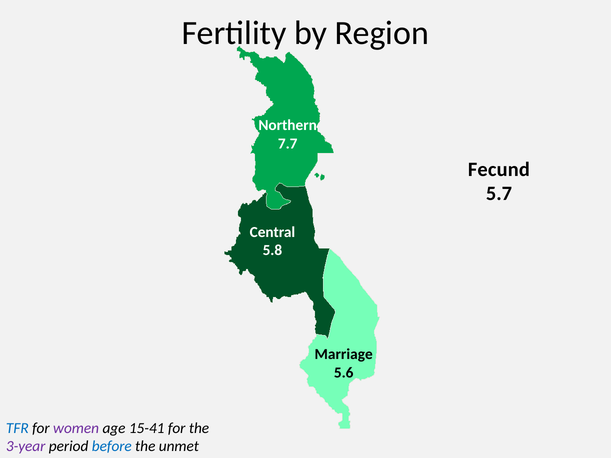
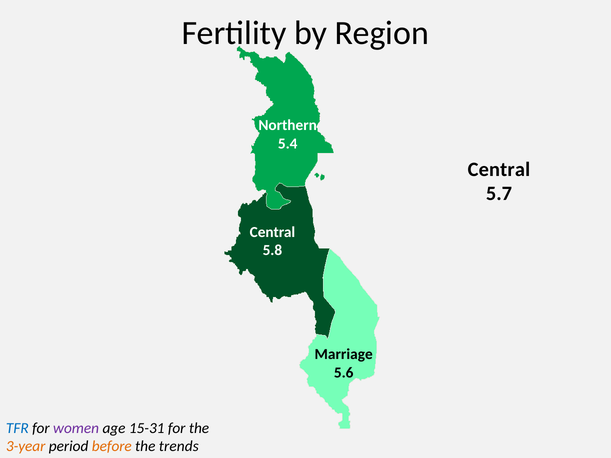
7.7: 7.7 -> 5.4
Fecund at (499, 169): Fecund -> Central
15-41: 15-41 -> 15-31
3-year colour: purple -> orange
before colour: blue -> orange
unmet: unmet -> trends
